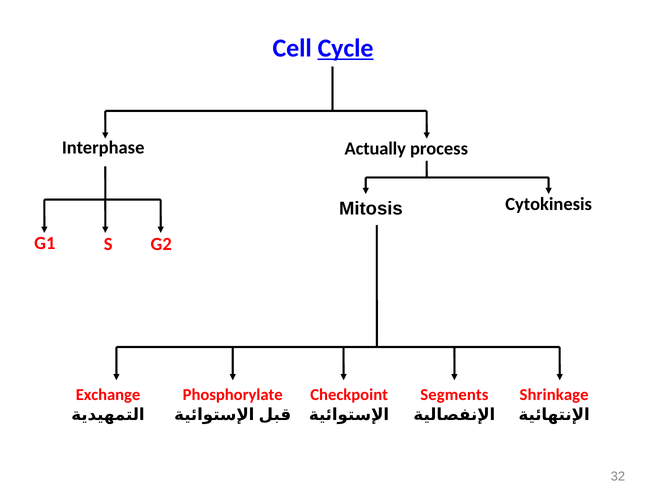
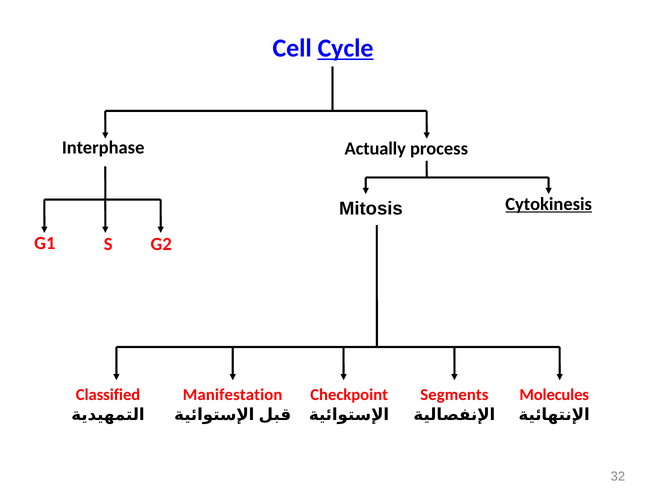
Cytokinesis underline: none -> present
Exchange: Exchange -> Classified
Phosphorylate: Phosphorylate -> Manifestation
Shrinkage: Shrinkage -> Molecules
